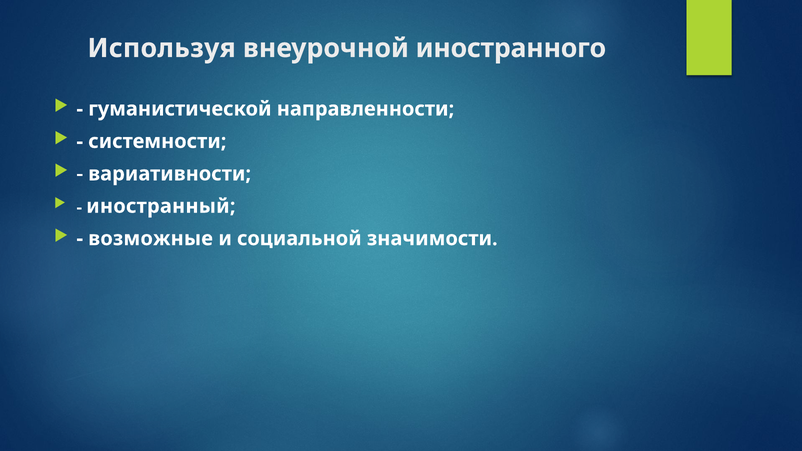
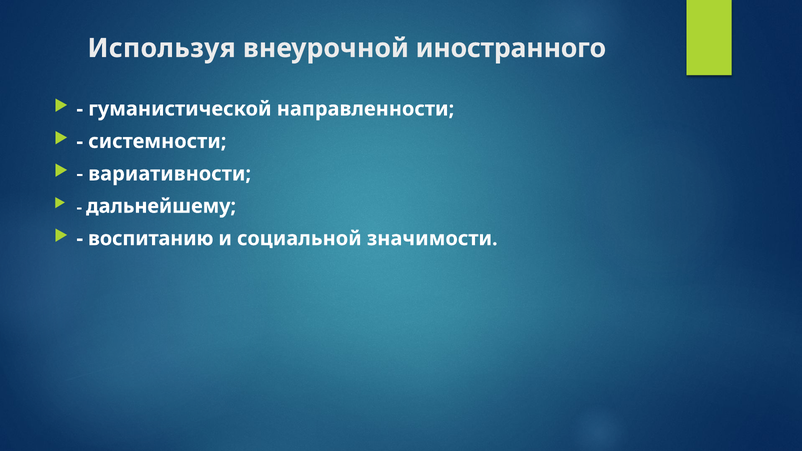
иностранный: иностранный -> дальнейшему
возможные: возможные -> воспитанию
